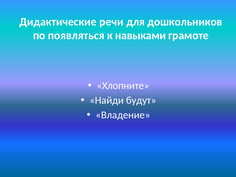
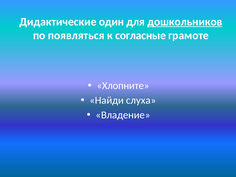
речи: речи -> один
дошкольников underline: none -> present
навыками: навыками -> согласные
будут: будут -> слуха
